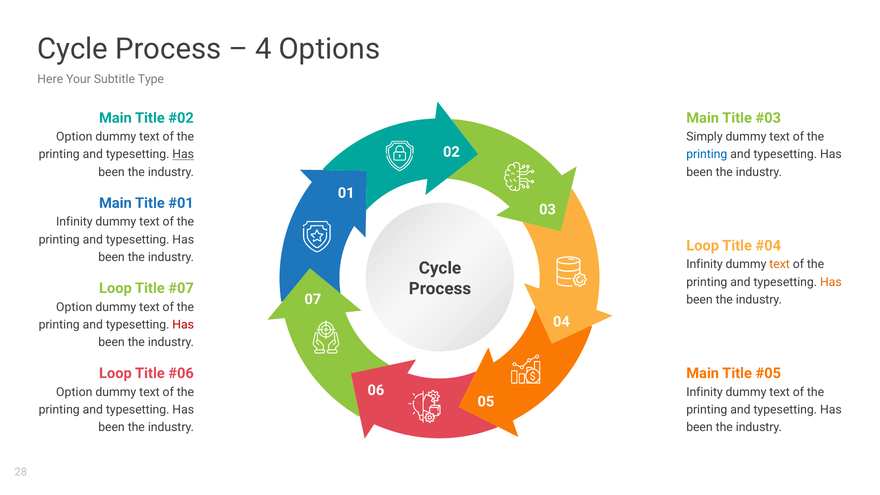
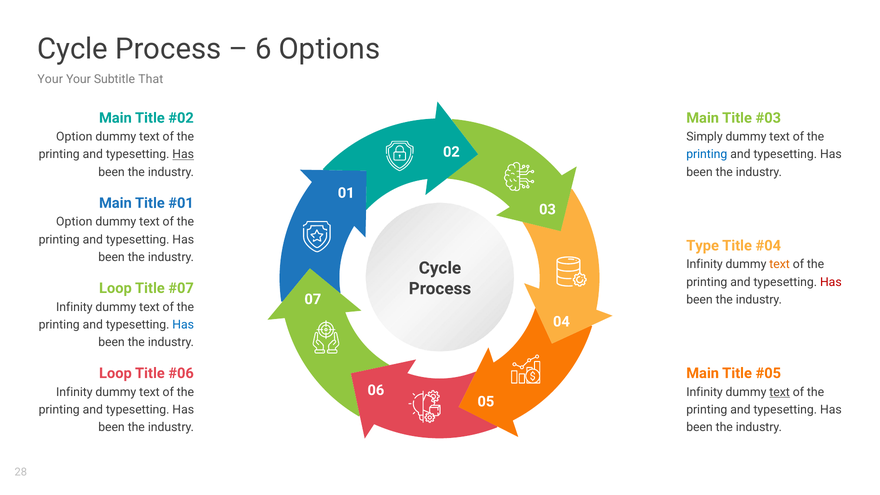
4: 4 -> 6
Here at (50, 79): Here -> Your
Type: Type -> That
Infinity at (74, 222): Infinity -> Option
Loop at (703, 246): Loop -> Type
Has at (831, 282) colour: orange -> red
Option at (74, 307): Option -> Infinity
Has at (183, 325) colour: red -> blue
Option at (74, 392): Option -> Infinity
text at (780, 392) underline: none -> present
